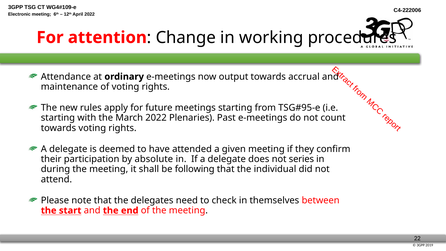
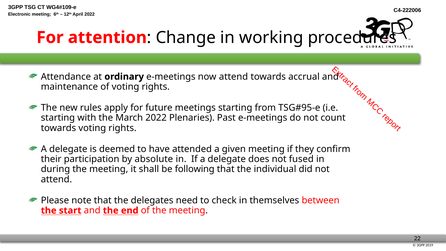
now output: output -> attend
series: series -> fused
